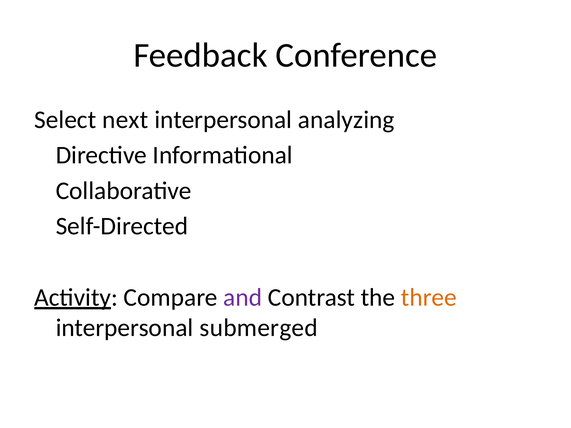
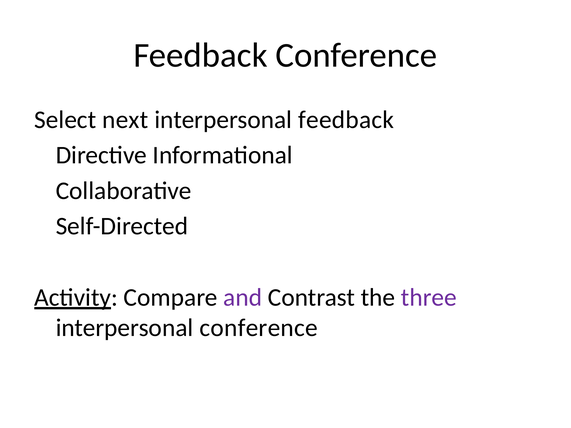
interpersonal analyzing: analyzing -> feedback
three colour: orange -> purple
interpersonal submerged: submerged -> conference
